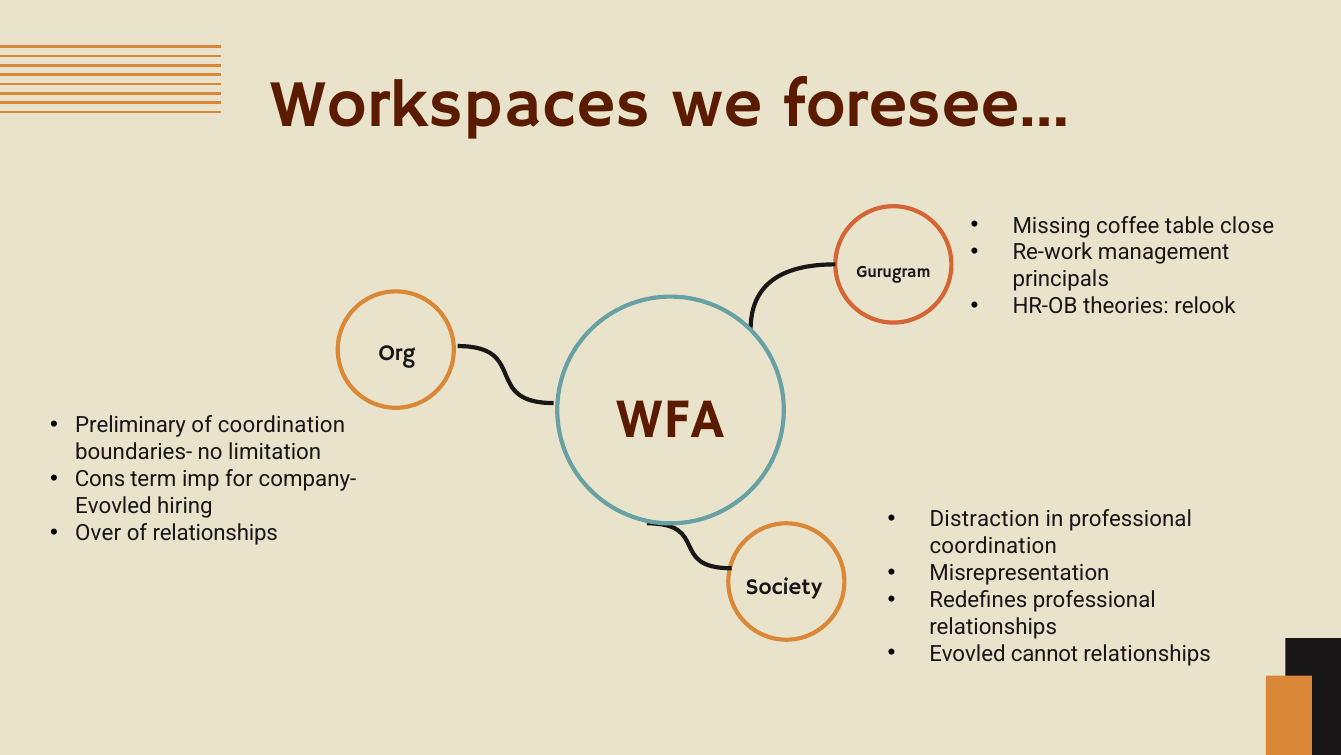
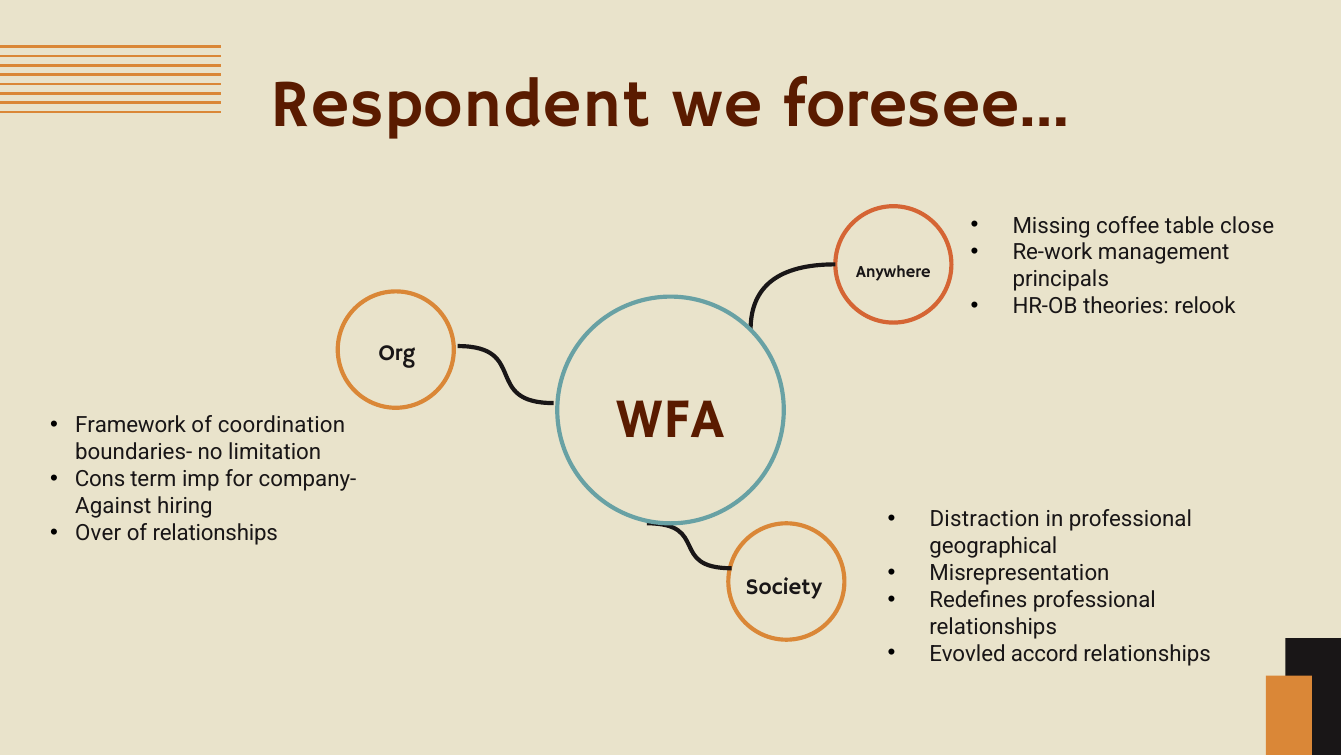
Workspaces: Workspaces -> Respondent
Gurugram: Gurugram -> Anywhere
Preliminary: Preliminary -> Framework
Evovled at (113, 506): Evovled -> Against
coordination at (993, 546): coordination -> geographical
cannot: cannot -> accord
